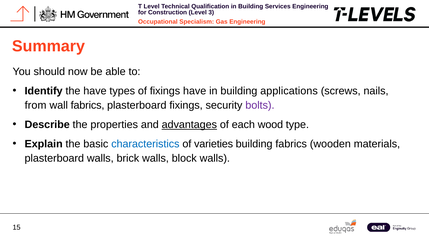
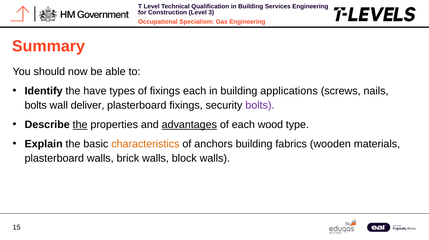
fixings have: have -> each
from at (36, 105): from -> bolts
wall fabrics: fabrics -> deliver
the at (80, 124) underline: none -> present
characteristics colour: blue -> orange
varieties: varieties -> anchors
